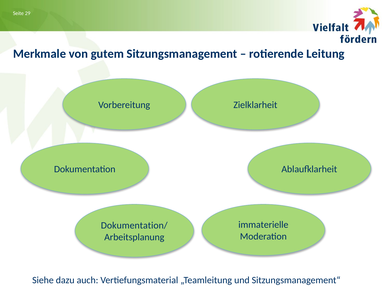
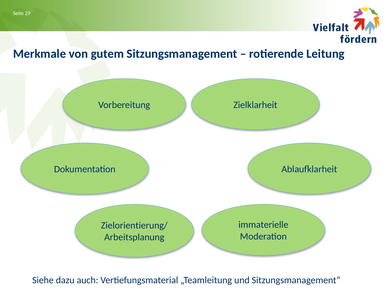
Dokumentation/: Dokumentation/ -> Zielorientierung/
